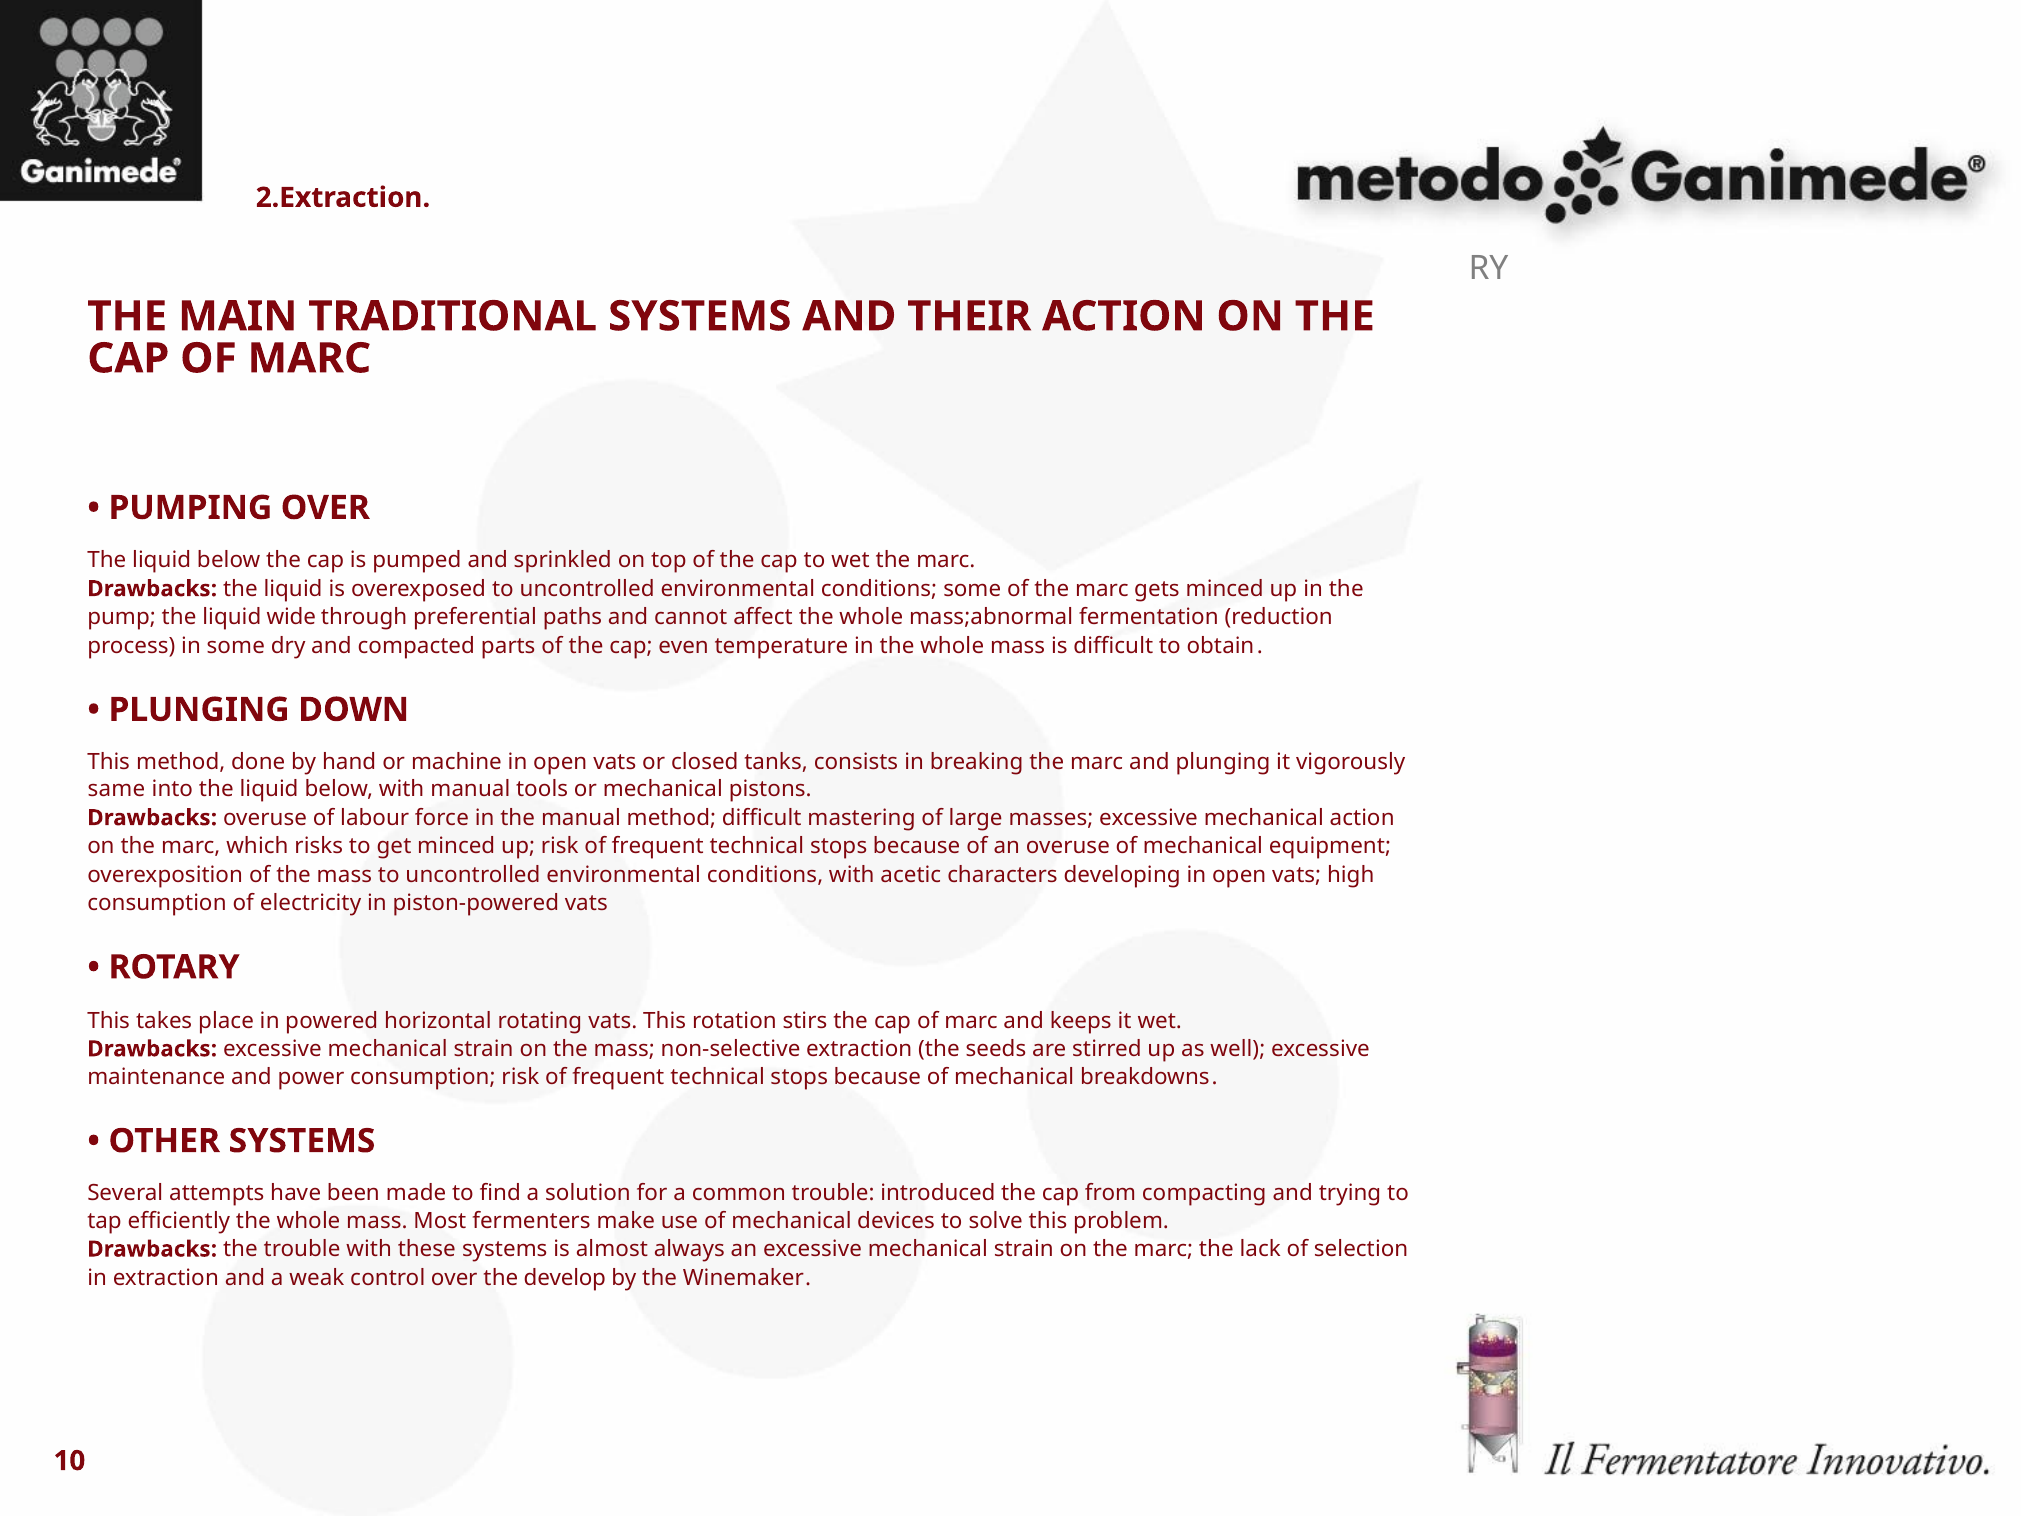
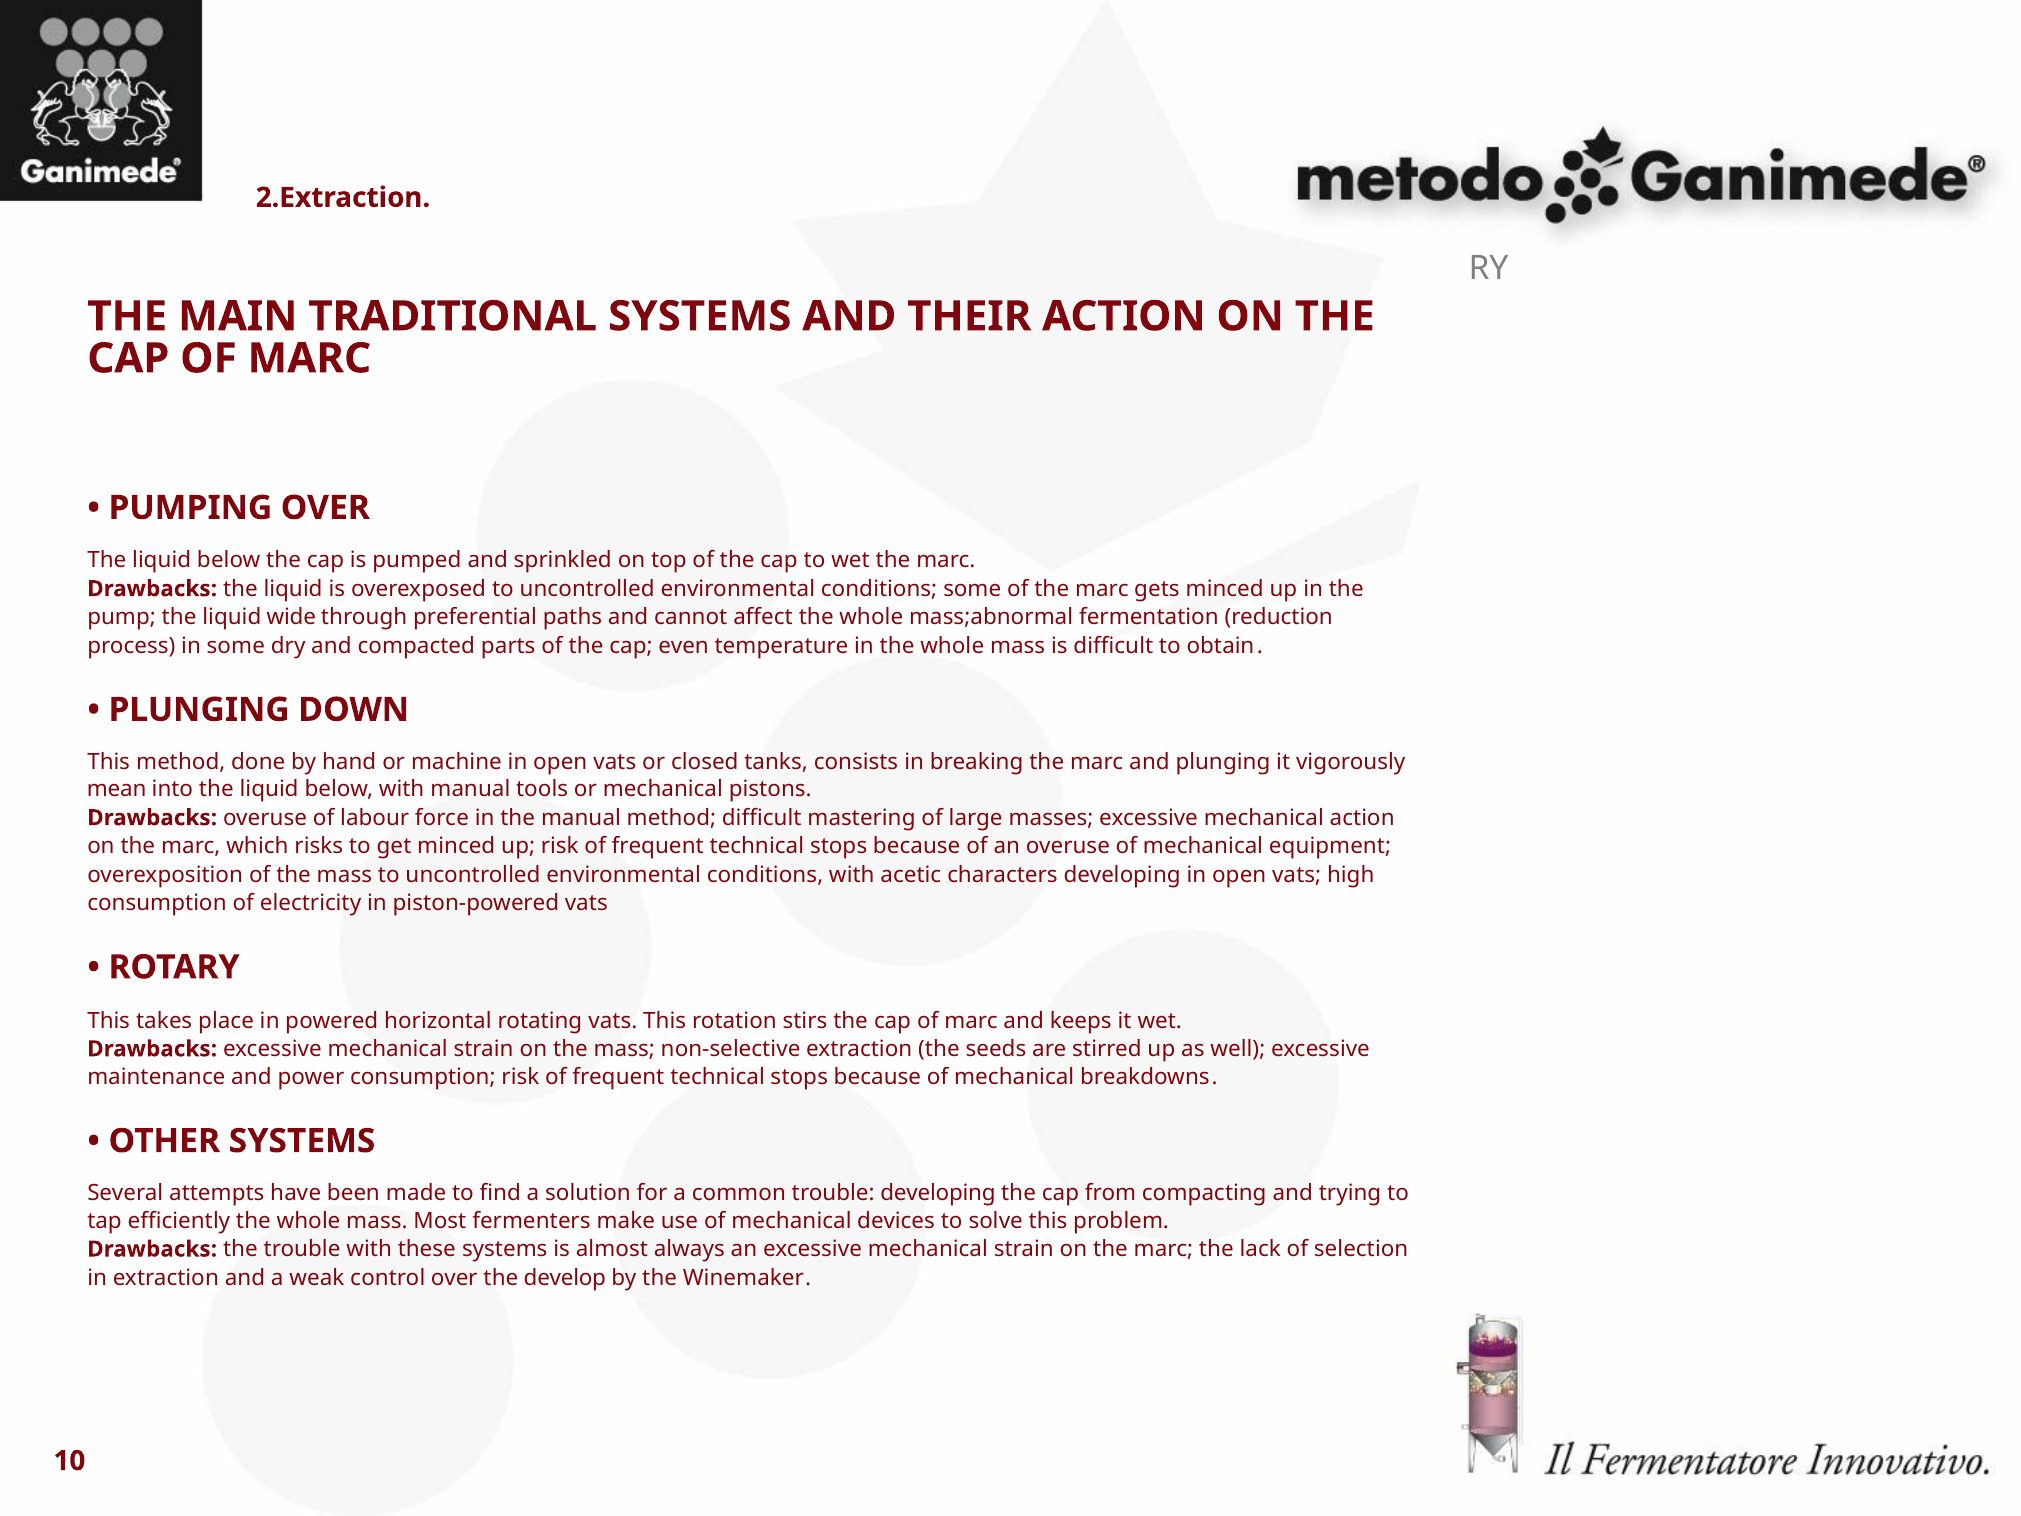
same: same -> mean
trouble introduced: introduced -> developing
